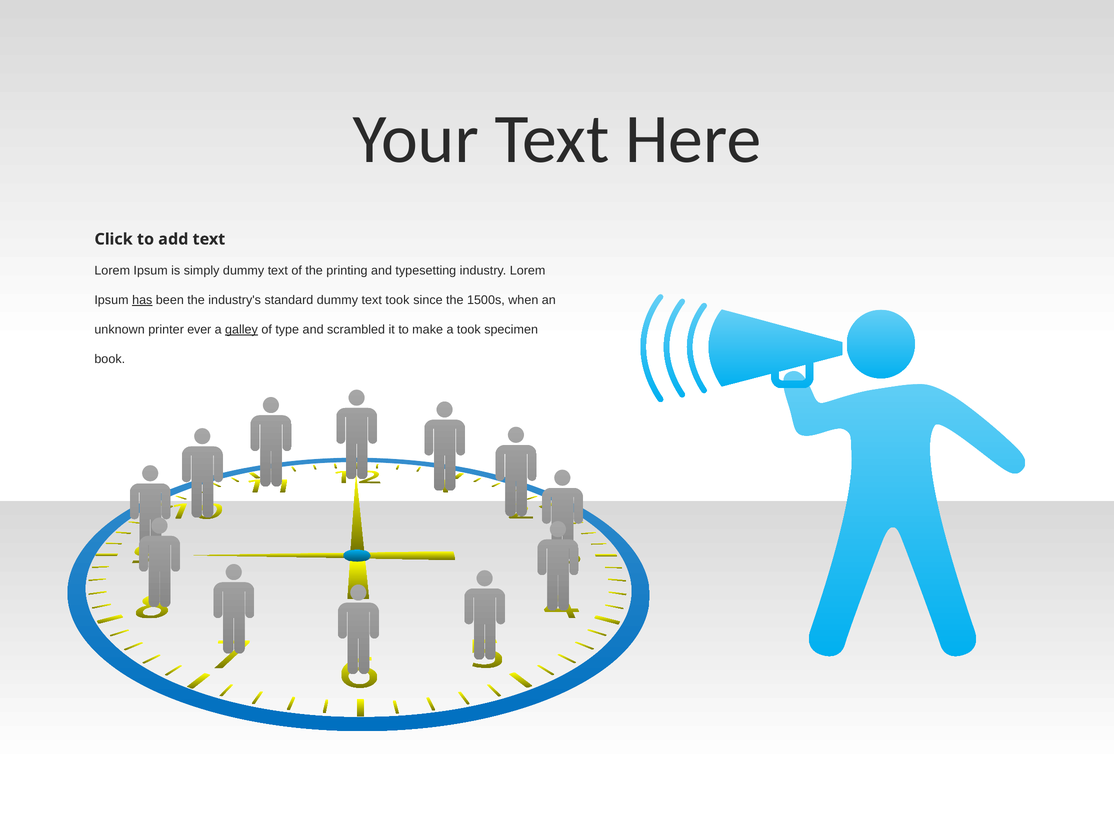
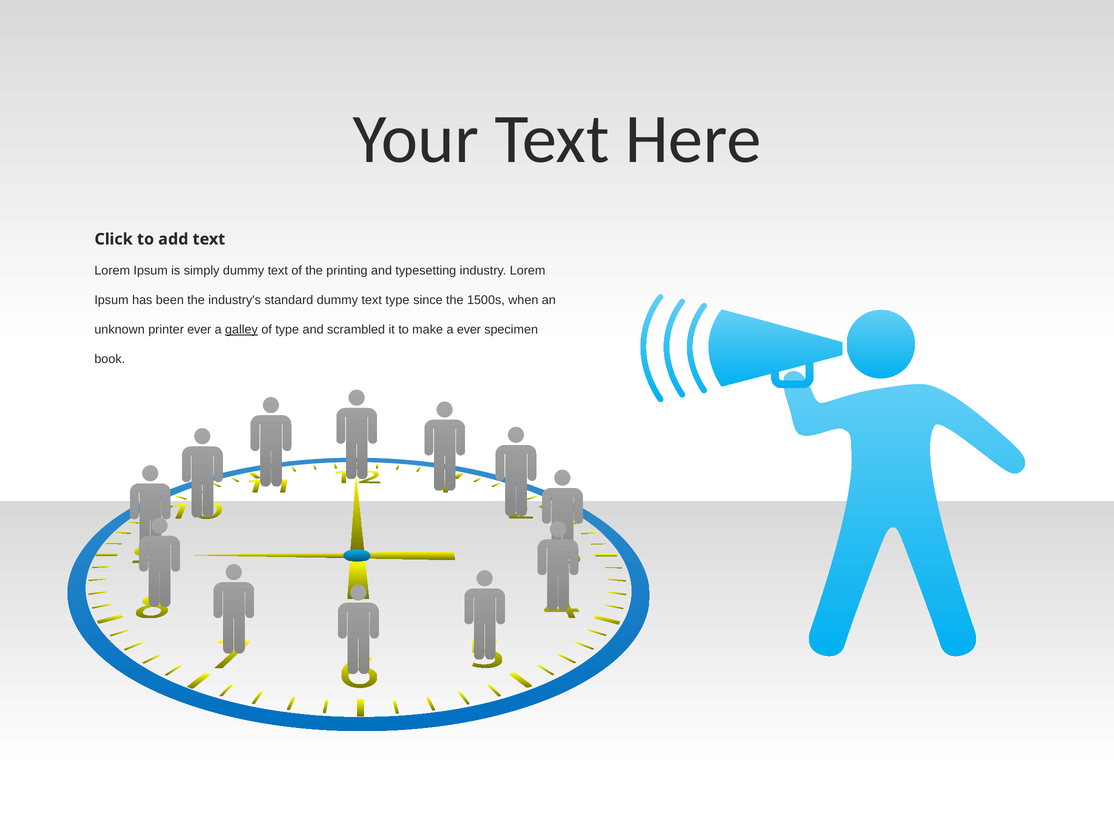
has underline: present -> none
text took: took -> type
a took: took -> ever
